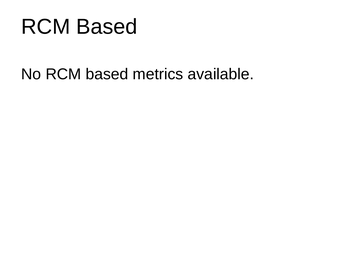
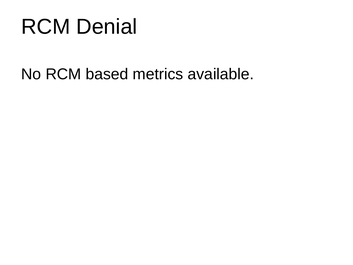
Based at (107, 27): Based -> Denial
